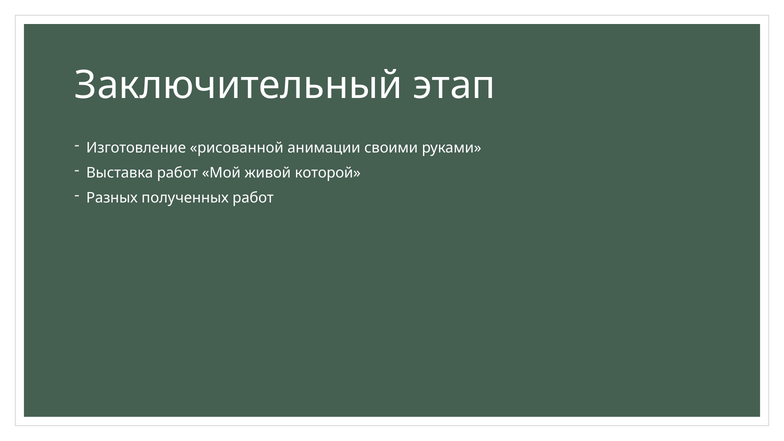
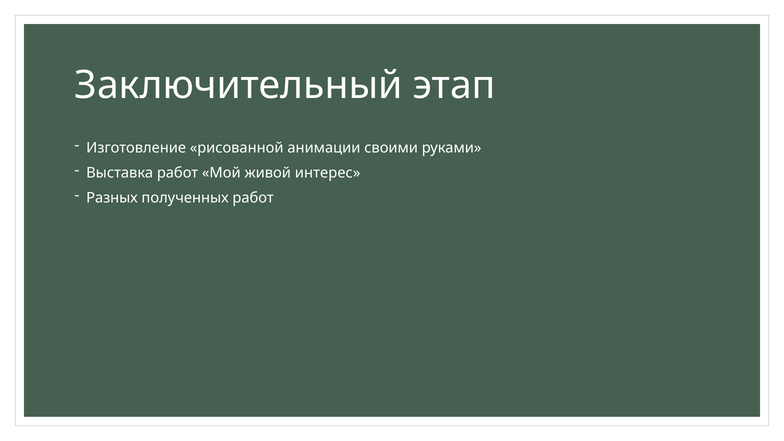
которой: которой -> интерес
